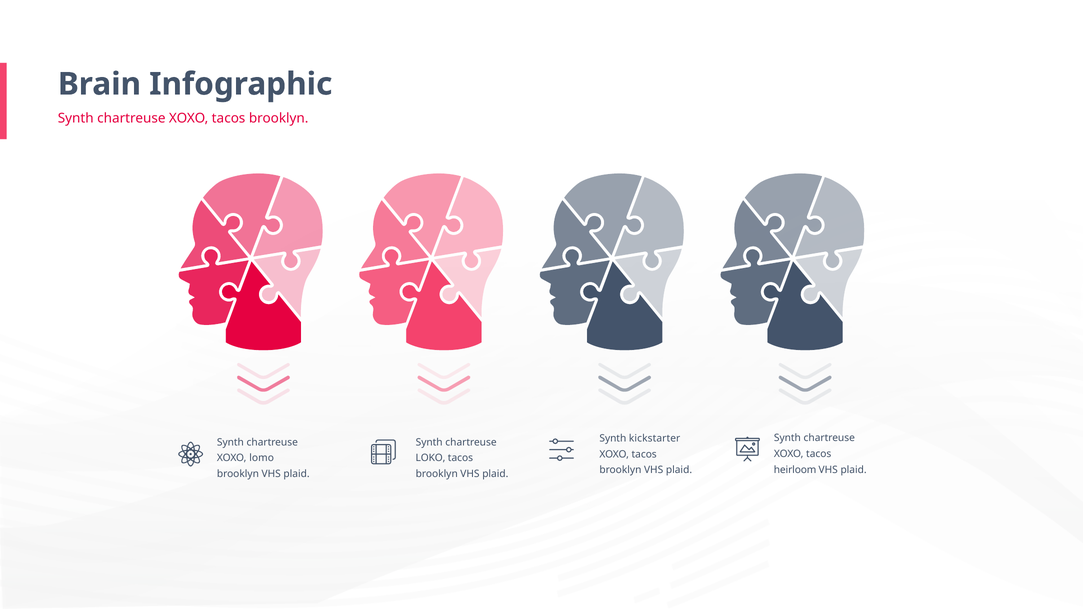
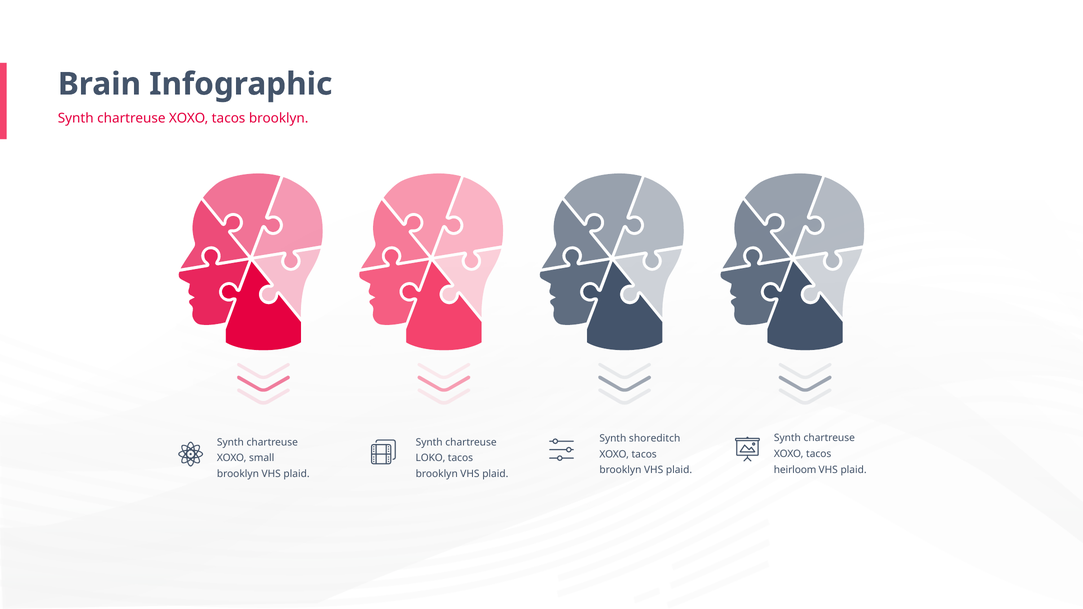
kickstarter: kickstarter -> shoreditch
lomo: lomo -> small
